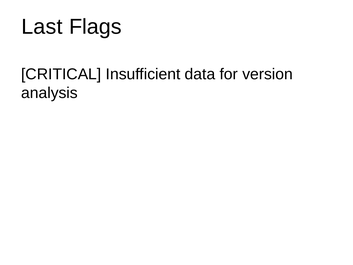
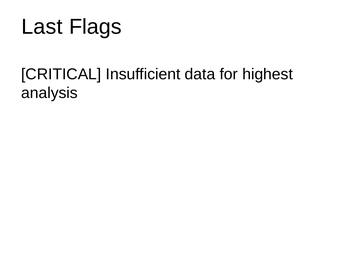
version: version -> highest
